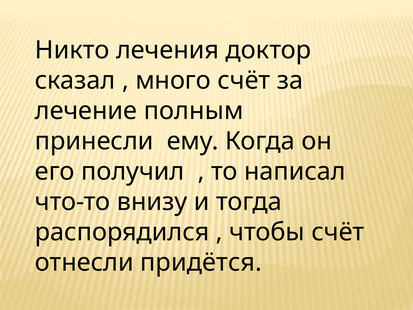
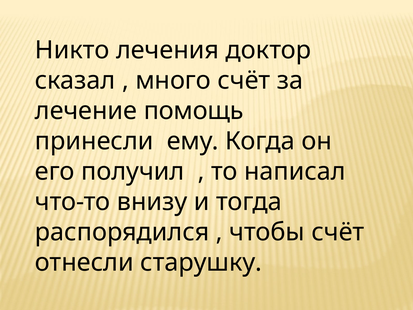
полным: полным -> помощь
придётся: придётся -> старушку
